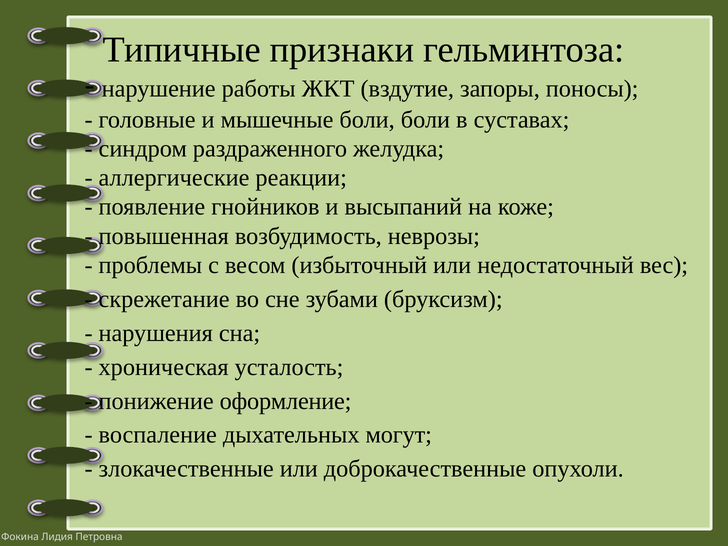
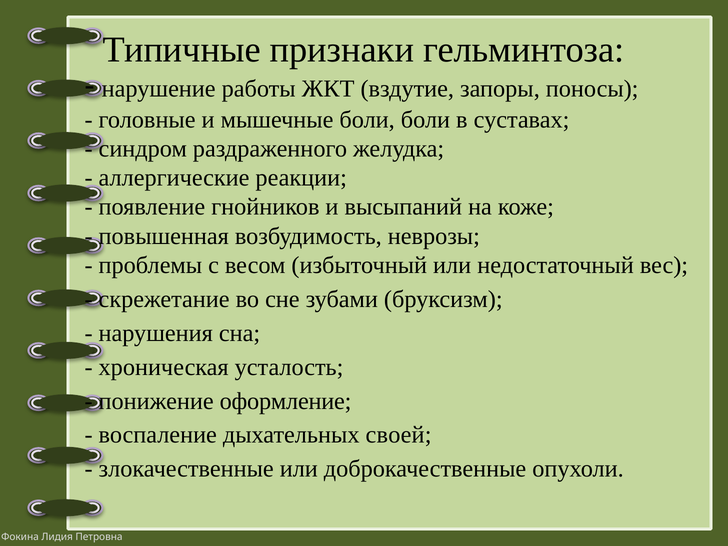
могут: могут -> своей
